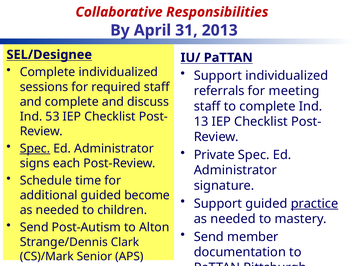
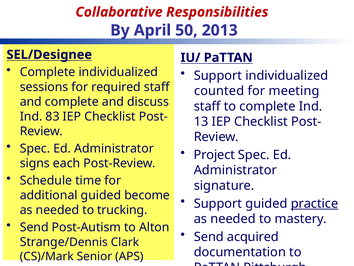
31: 31 -> 50
referrals: referrals -> counted
53: 53 -> 83
Spec at (35, 148) underline: present -> none
Private: Private -> Project
children: children -> trucking
member: member -> acquired
